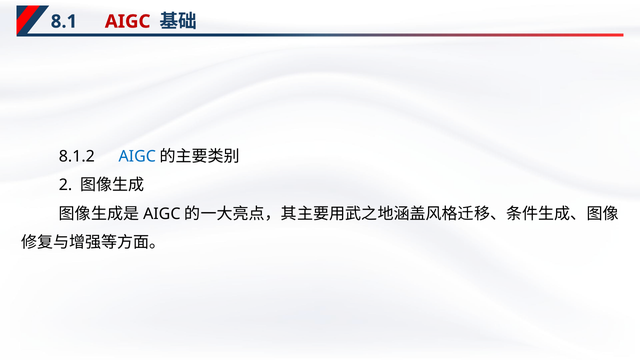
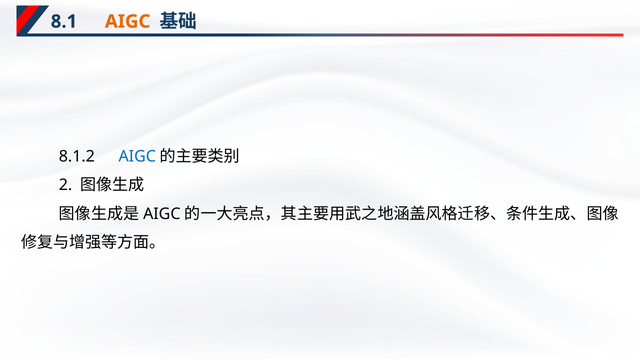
AIGC at (128, 22) colour: red -> orange
